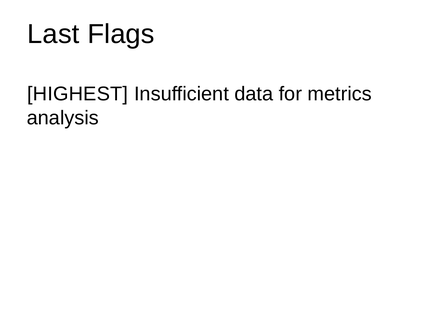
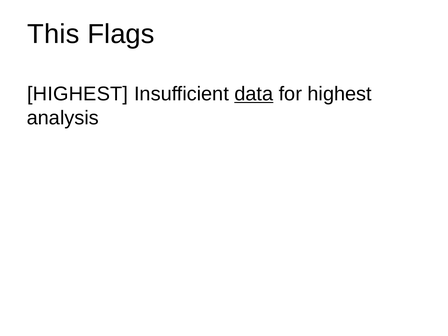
Last: Last -> This
data underline: none -> present
for metrics: metrics -> highest
